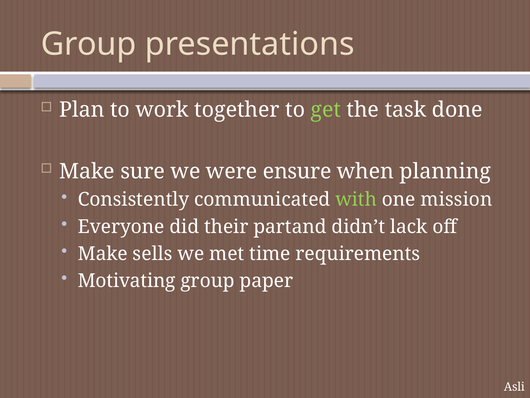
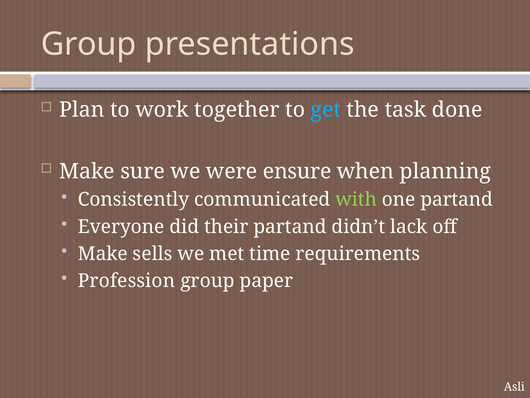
get colour: light green -> light blue
one mission: mission -> partand
Motivating: Motivating -> Profession
